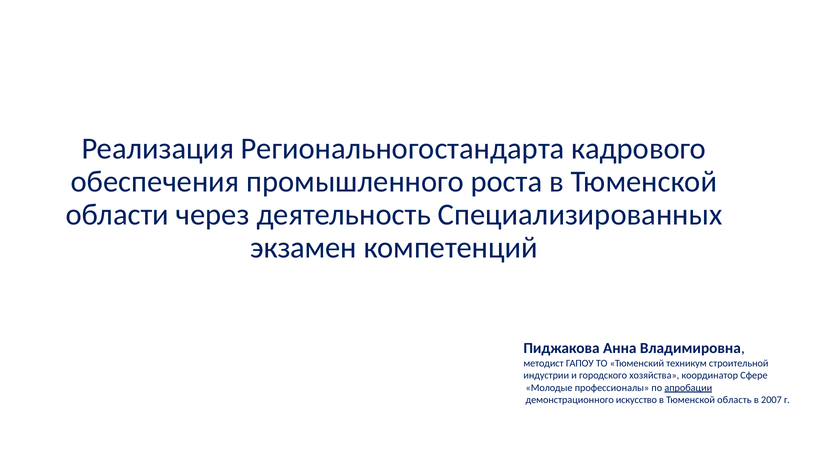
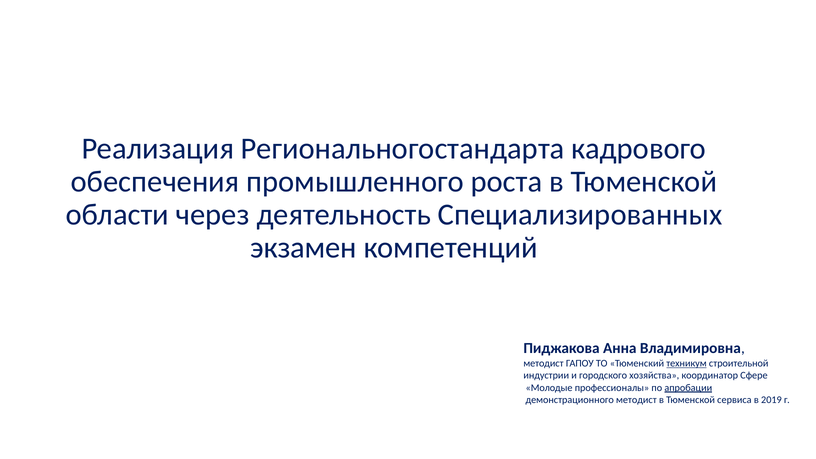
техникум underline: none -> present
демонстрационного искусство: искусство -> методист
область: область -> сервиса
2007: 2007 -> 2019
